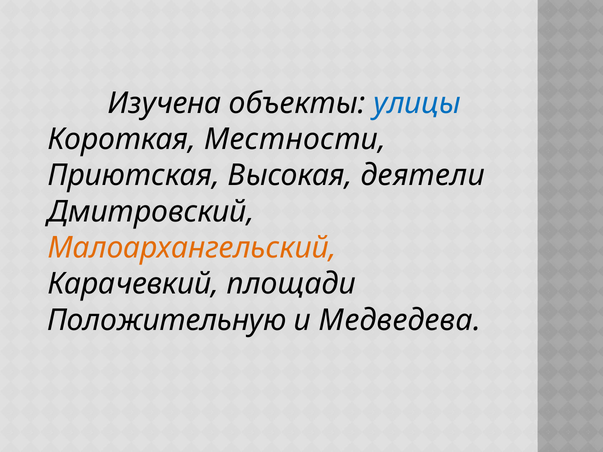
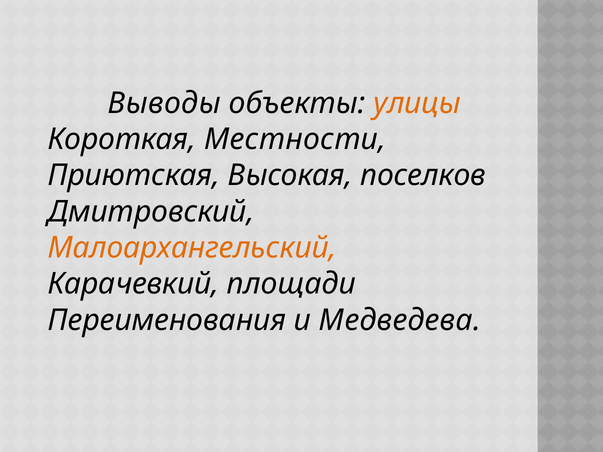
Изучена: Изучена -> Выводы
улицы colour: blue -> orange
деятели: деятели -> поселков
Положительную: Положительную -> Переименования
